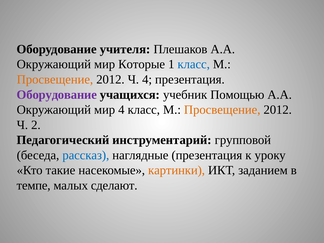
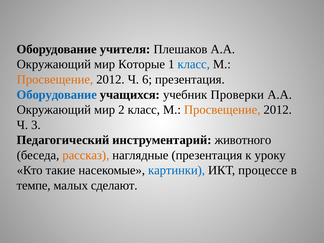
Ч 4: 4 -> 6
Оборудование at (57, 95) colour: purple -> blue
Помощью: Помощью -> Проверки
мир 4: 4 -> 2
2: 2 -> 3
групповой: групповой -> животного
рассказ colour: blue -> orange
картинки colour: orange -> blue
заданием: заданием -> процессе
